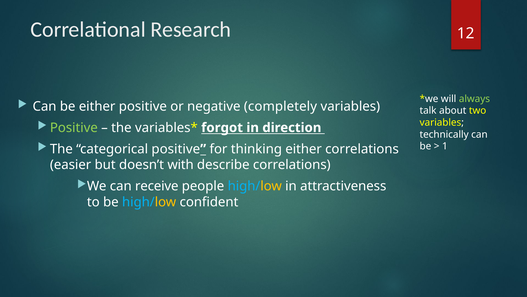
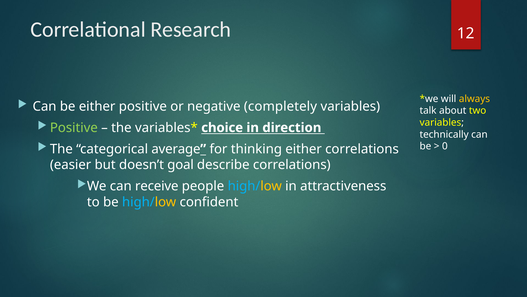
always colour: light green -> yellow
forgot: forgot -> choice
categorical positive: positive -> average
1: 1 -> 0
with: with -> goal
